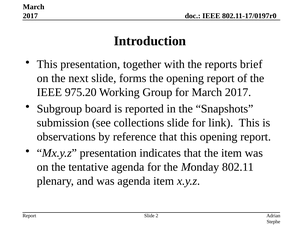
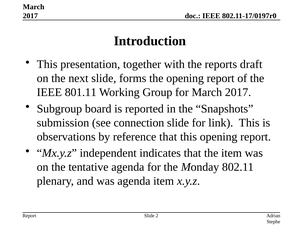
brief: brief -> draft
975.20: 975.20 -> 801.11
collections: collections -> connection
Mx.y.z presentation: presentation -> independent
